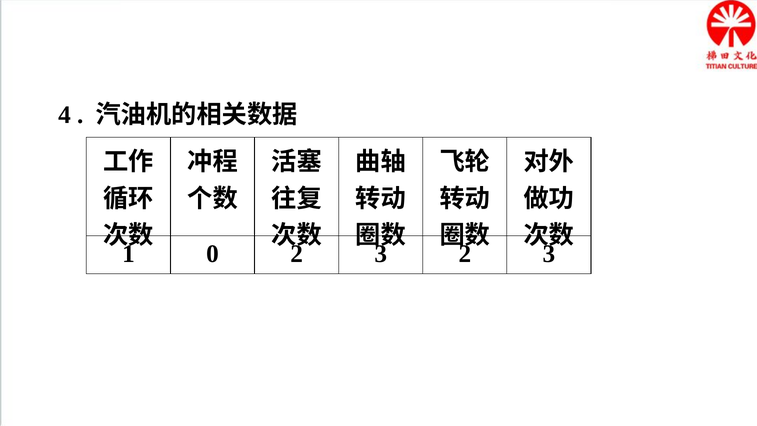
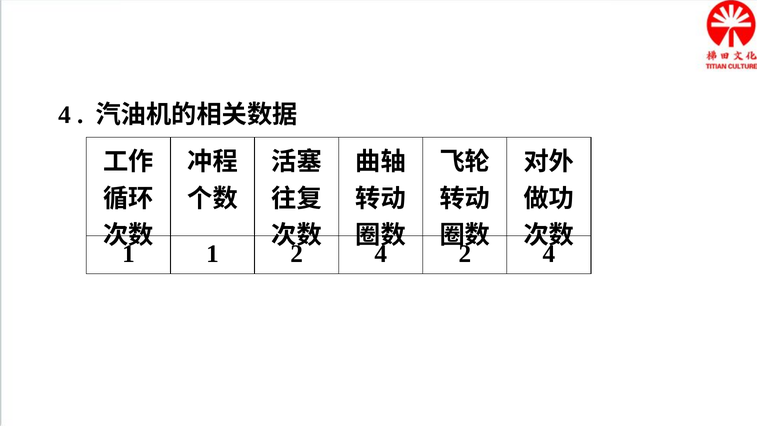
1 0: 0 -> 1
3 at (381, 254): 3 -> 4
3 at (549, 254): 3 -> 4
